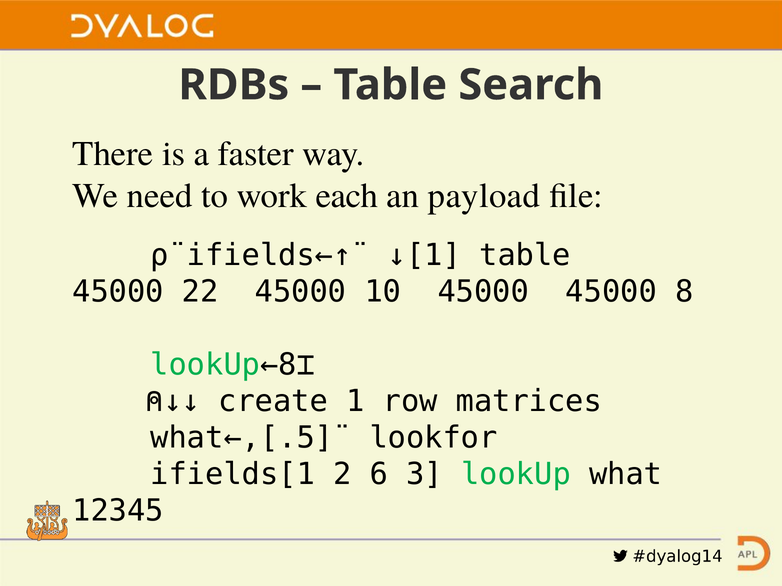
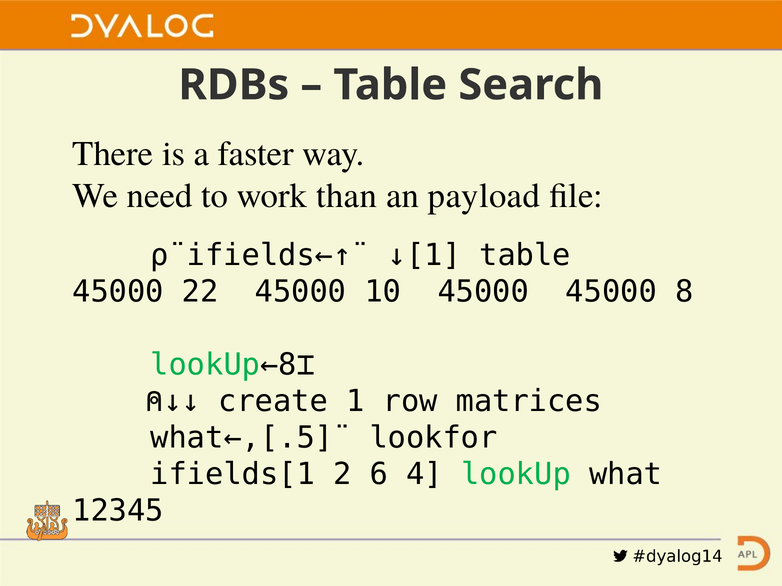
each: each -> than
3: 3 -> 4
